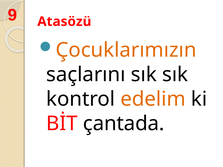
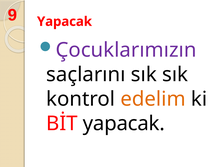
Atasözü at (64, 22): Atasözü -> Yapacak
Çocuklarımızın colour: orange -> purple
BİT çantada: çantada -> yapacak
